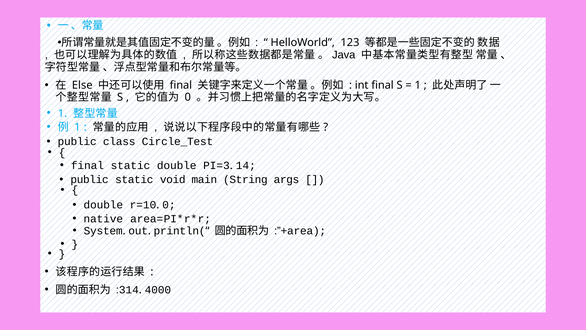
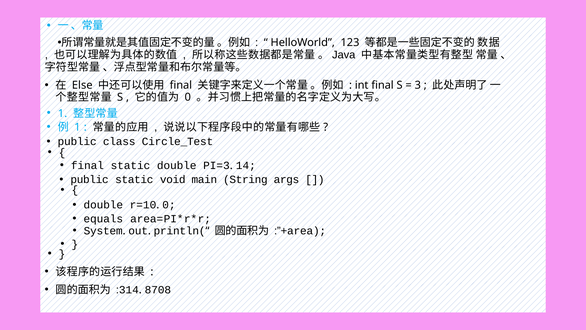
1 at (418, 85): 1 -> 3
native: native -> equals
4000: 4000 -> 8708
